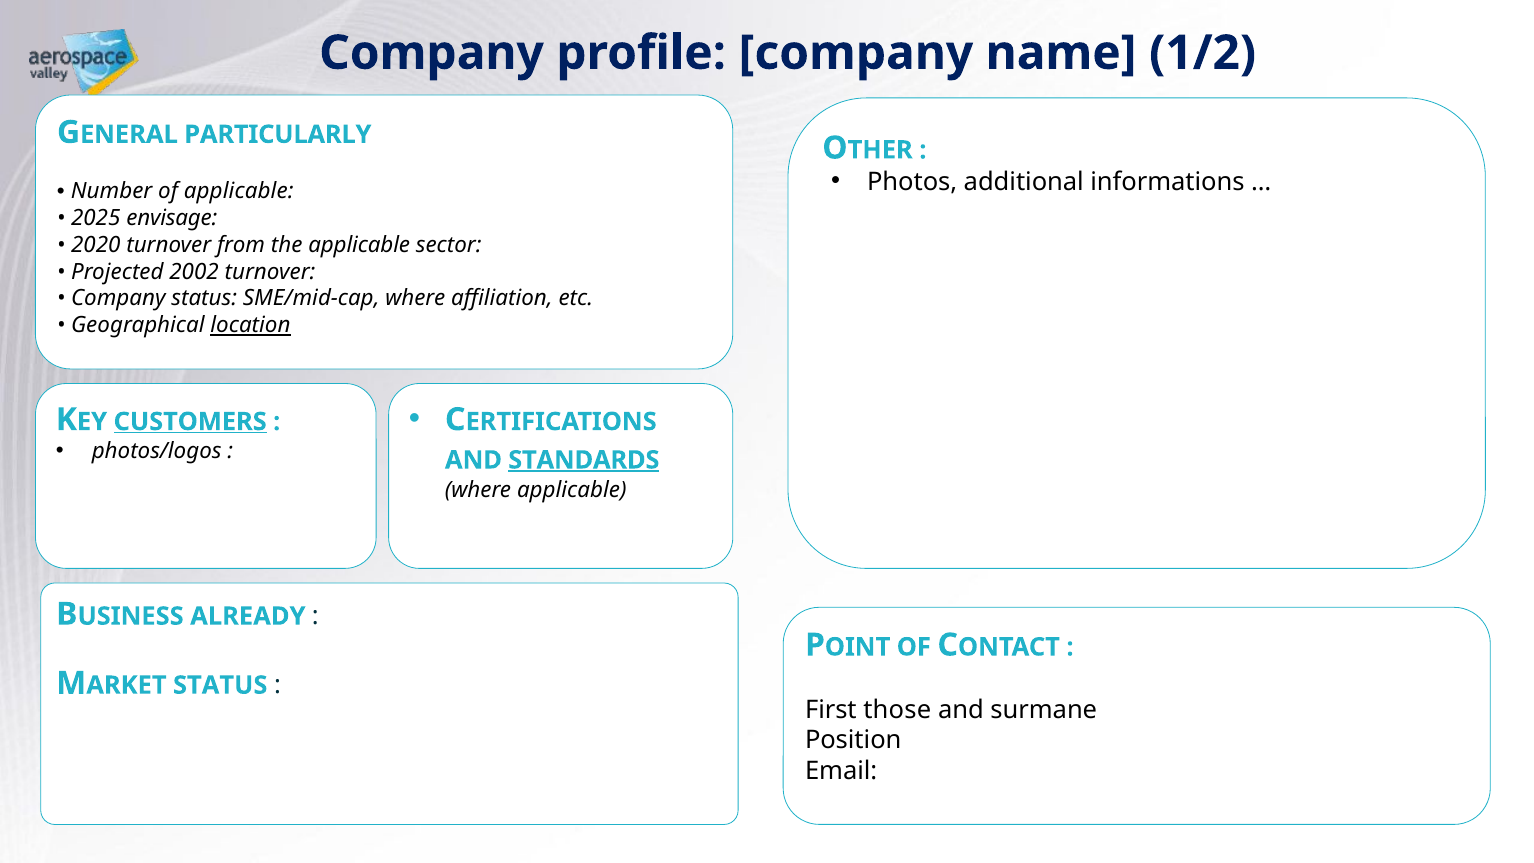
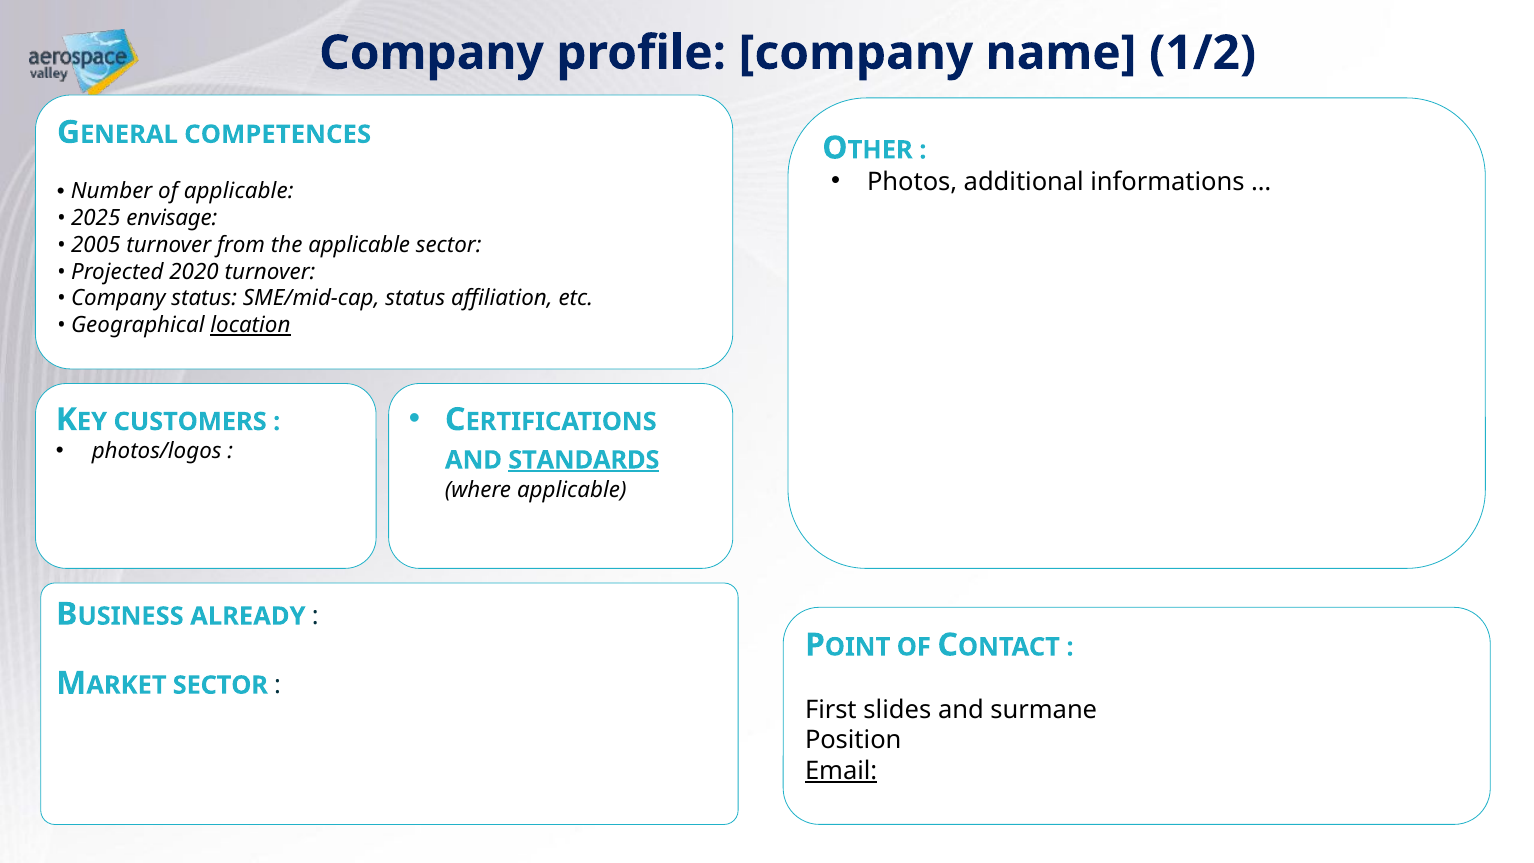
PARTICULARLY: PARTICULARLY -> COMPETENCES
2020: 2020 -> 2005
2002: 2002 -> 2020
SME/mid-cap where: where -> status
CUSTOMERS underline: present -> none
MARKET STATUS: STATUS -> SECTOR
those: those -> slides
Email underline: none -> present
